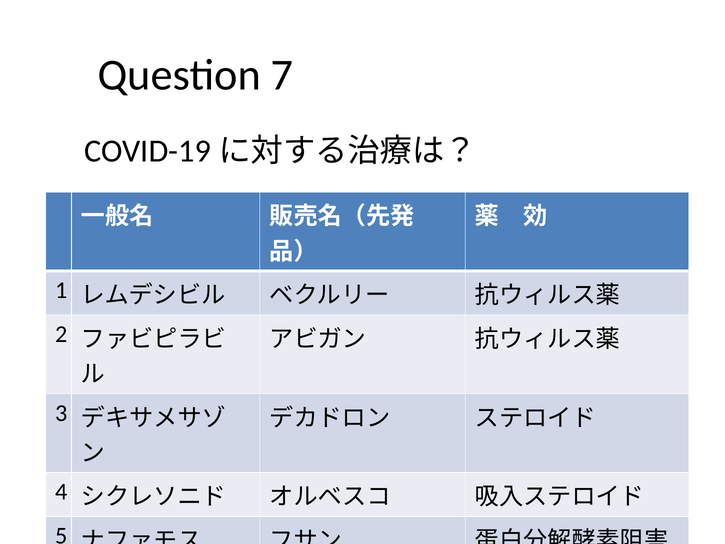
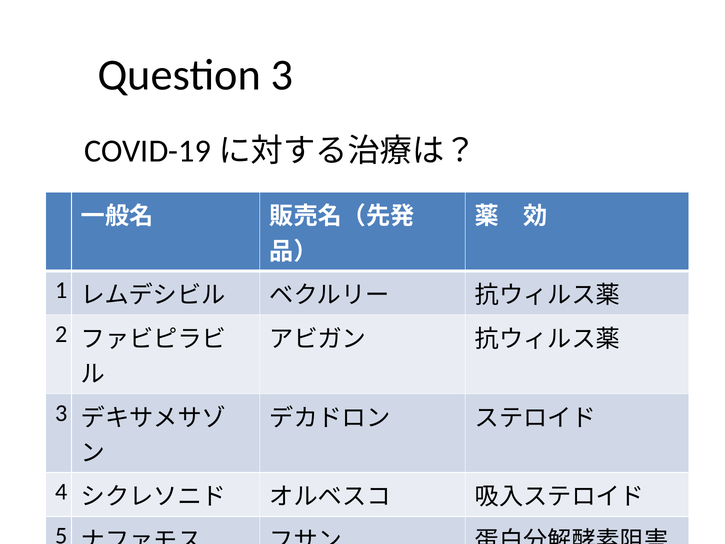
Question 7: 7 -> 3
